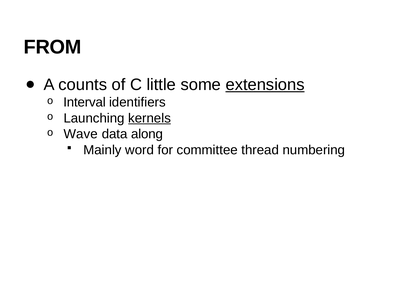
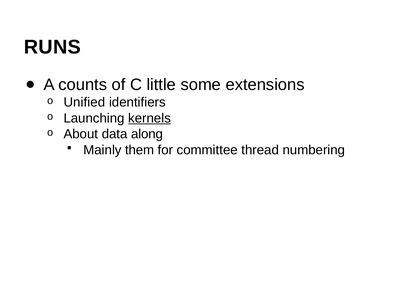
FROM: FROM -> RUNS
extensions underline: present -> none
Interval: Interval -> Unified
Wave: Wave -> About
word: word -> them
